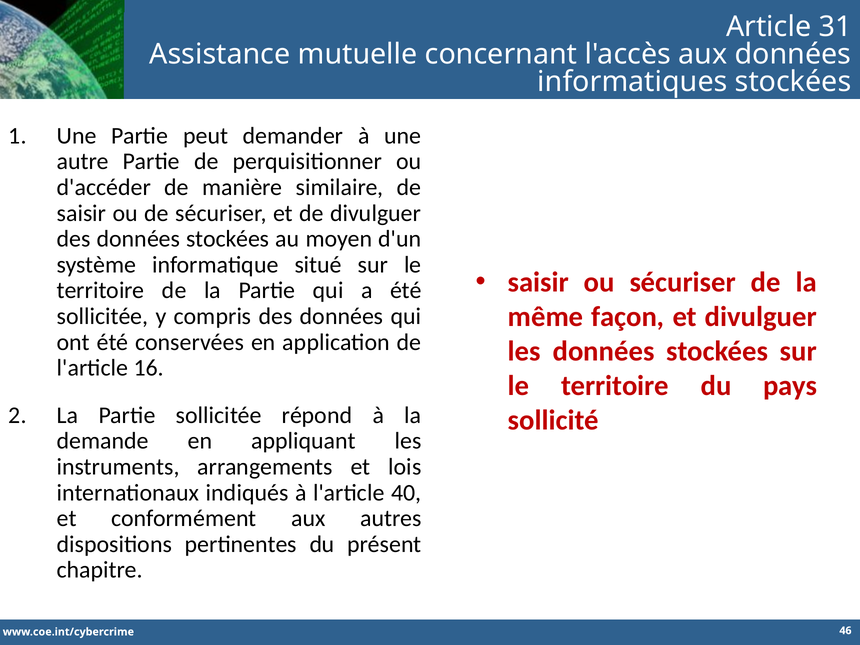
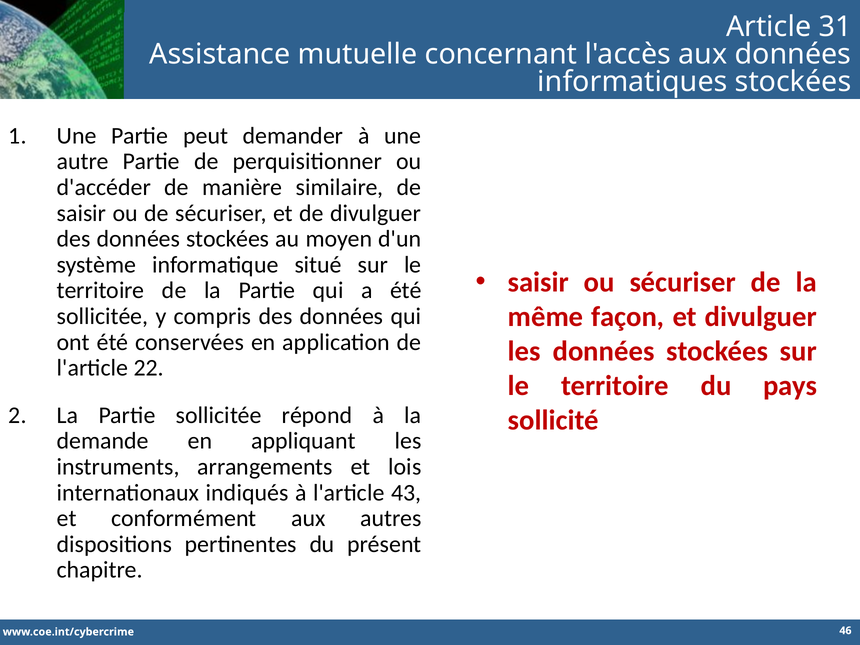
16: 16 -> 22
40: 40 -> 43
